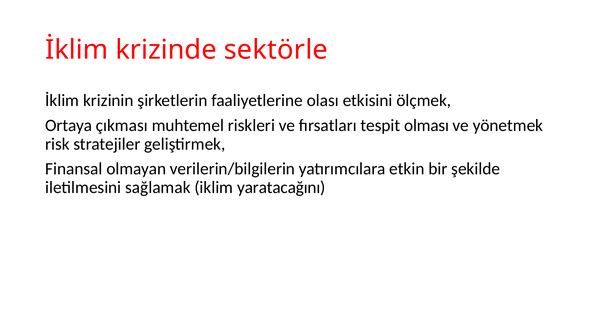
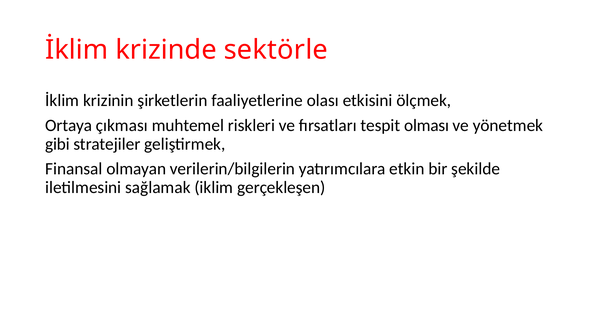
risk: risk -> gibi
yaratacağını: yaratacağını -> gerçekleşen
